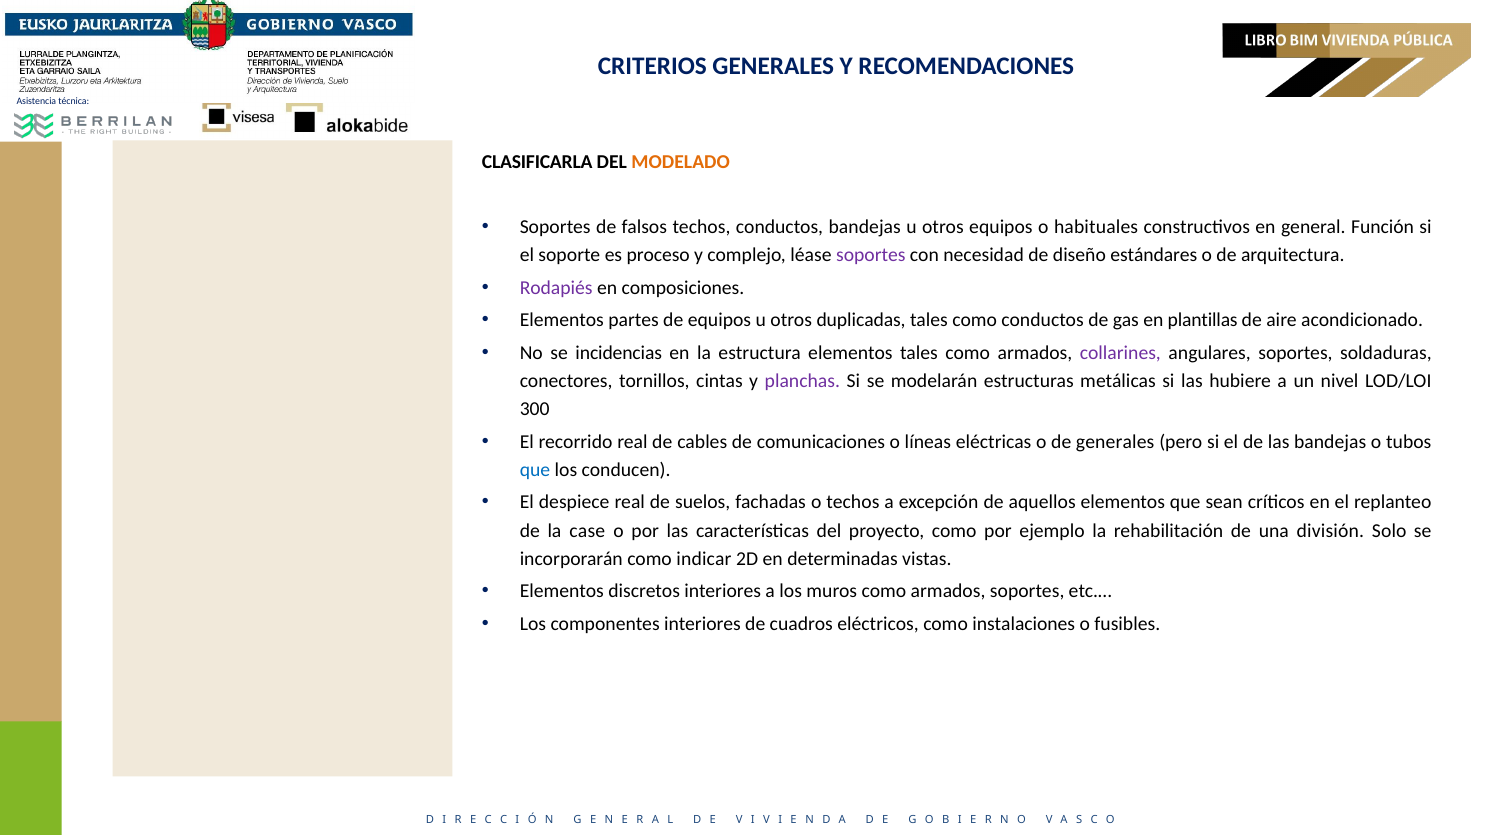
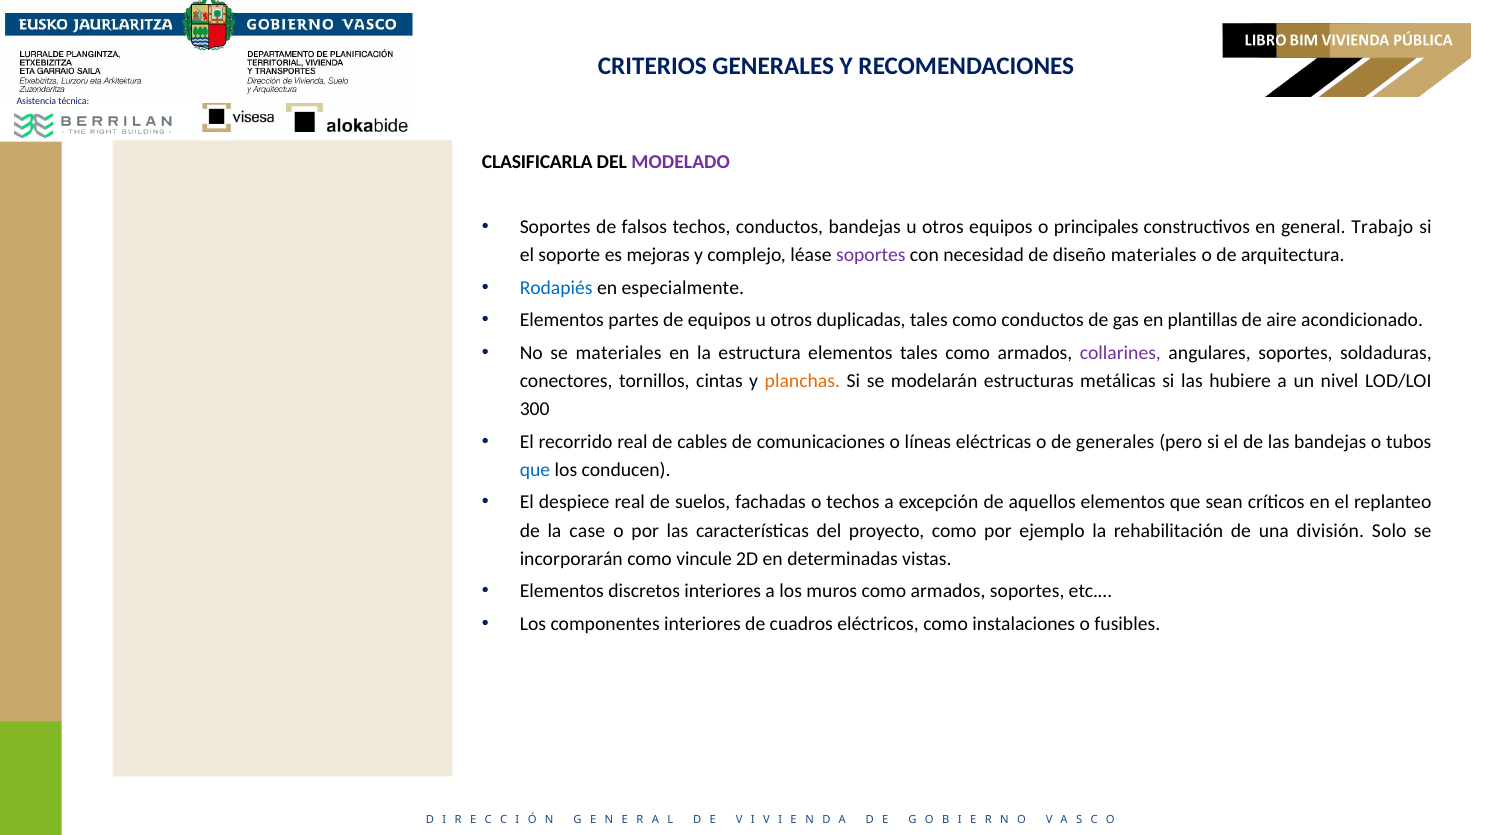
MODELADO colour: orange -> purple
habituales: habituales -> principales
Función: Función -> Trabajo
proceso: proceso -> mejoras
diseño estándares: estándares -> materiales
Rodapiés colour: purple -> blue
composiciones: composiciones -> especialmente
se incidencias: incidencias -> materiales
planchas colour: purple -> orange
indicar: indicar -> vincule
